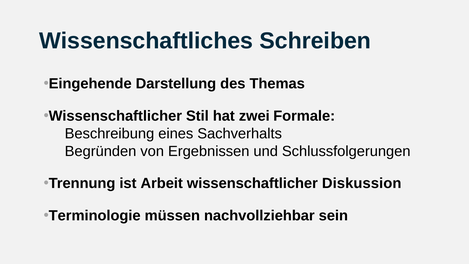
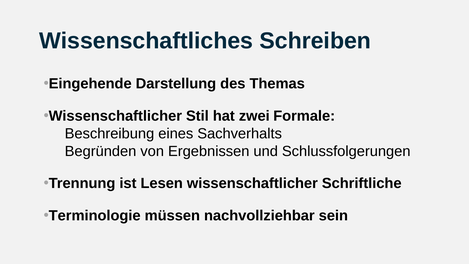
Arbeit: Arbeit -> Lesen
Diskussion: Diskussion -> Schriftliche
